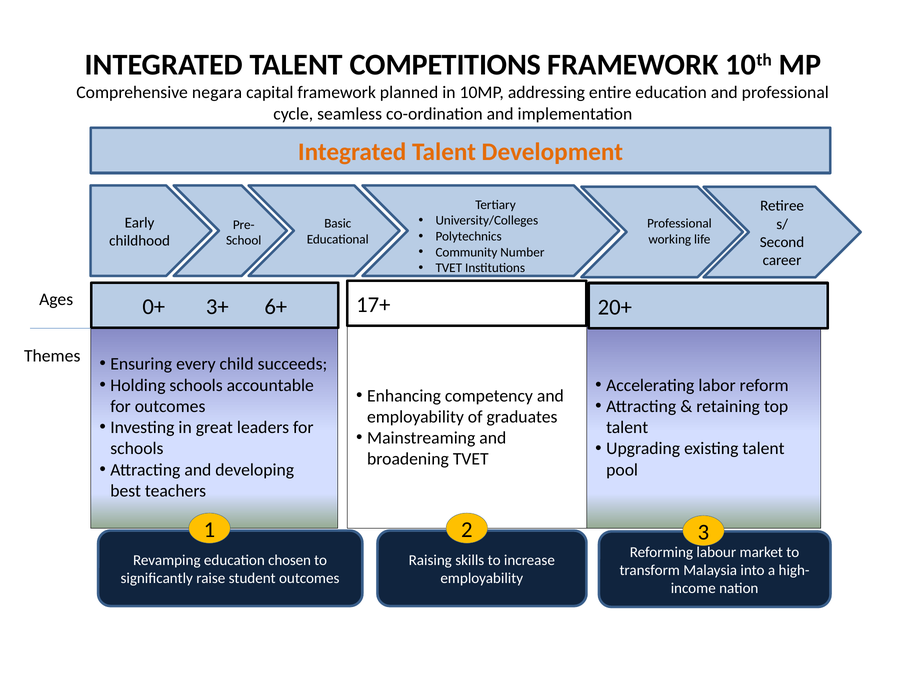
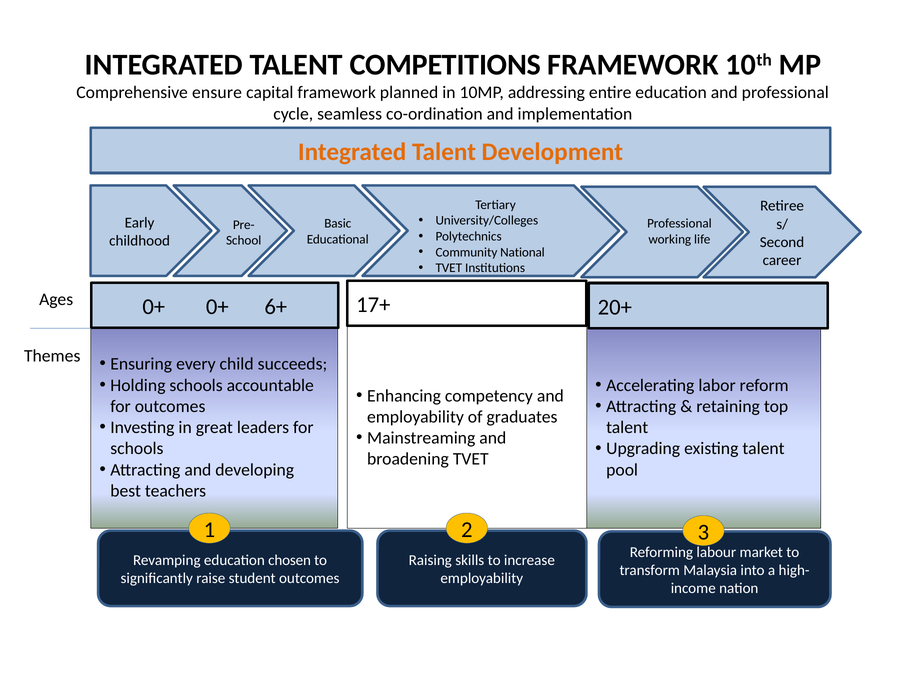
negara: negara -> ensure
Number: Number -> National
0+ 3+: 3+ -> 0+
